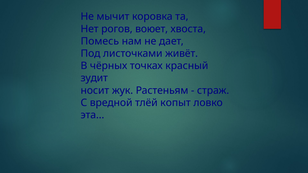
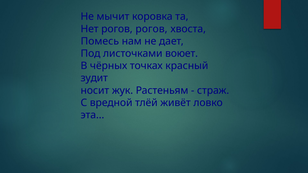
рогов воюет: воюет -> рогов
живёт: живёт -> воюет
копыт: копыт -> живёт
